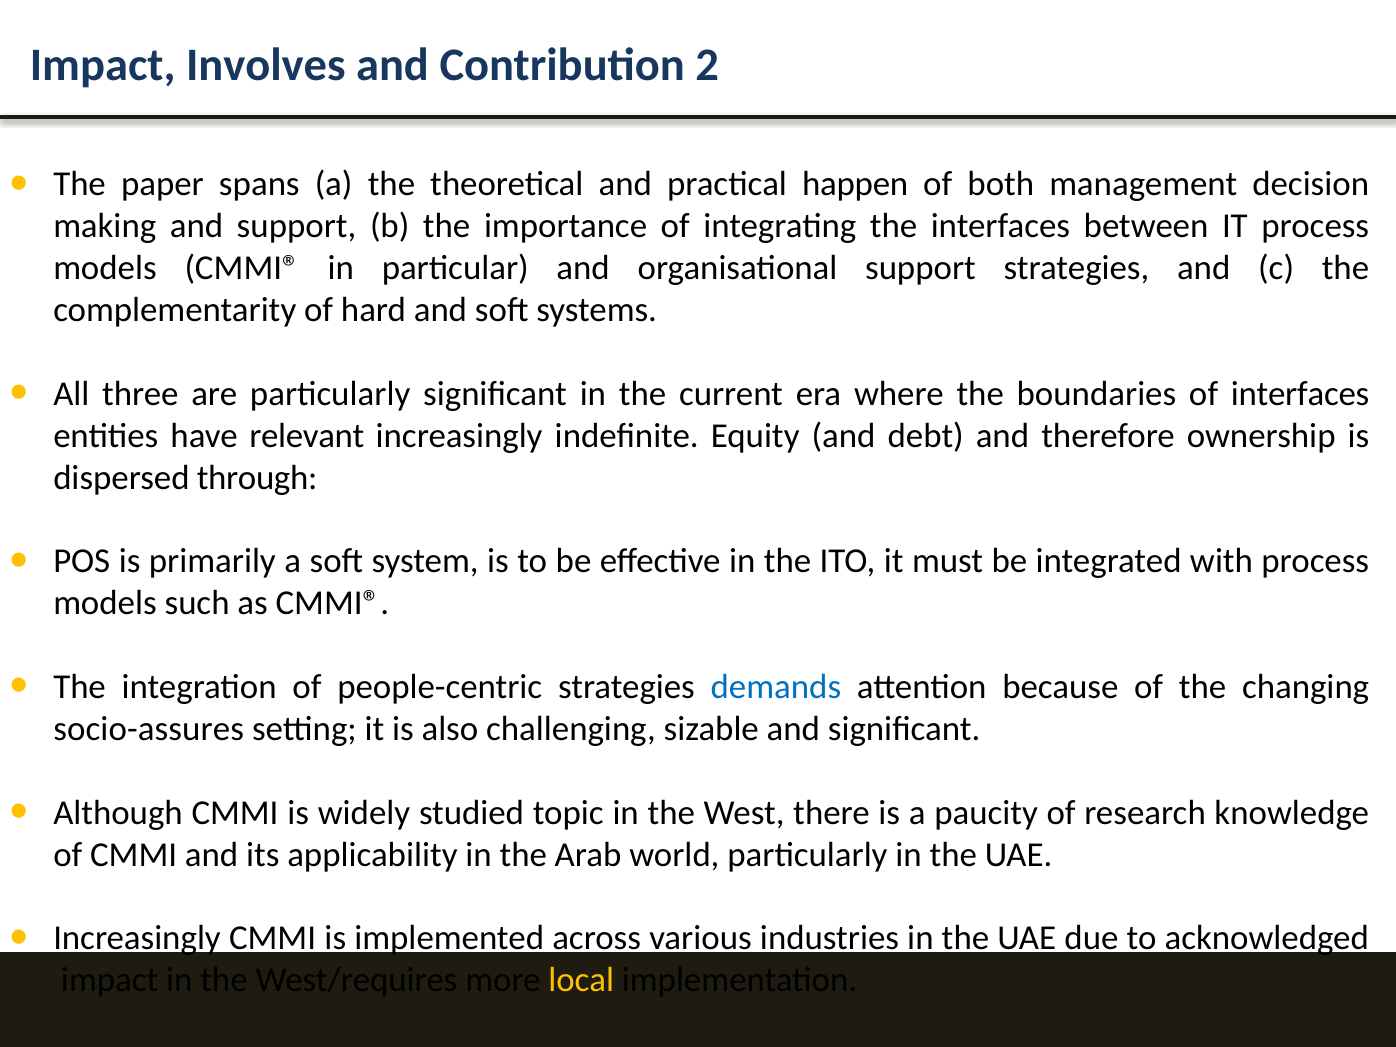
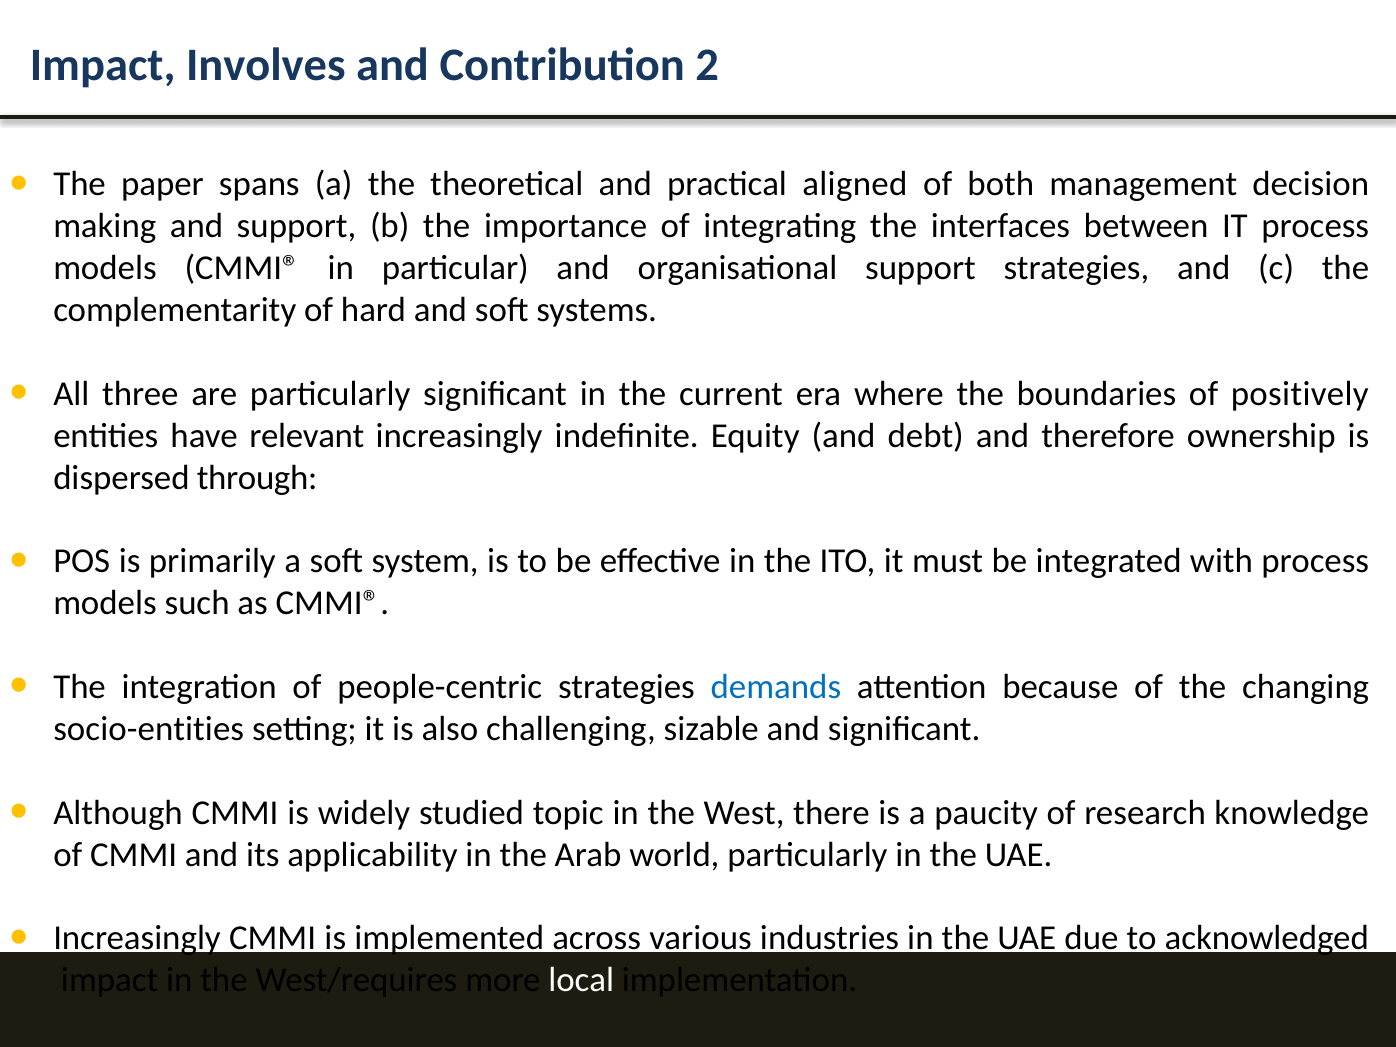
happen: happen -> aligned
of interfaces: interfaces -> positively
socio-assures: socio-assures -> socio-entities
local colour: yellow -> white
